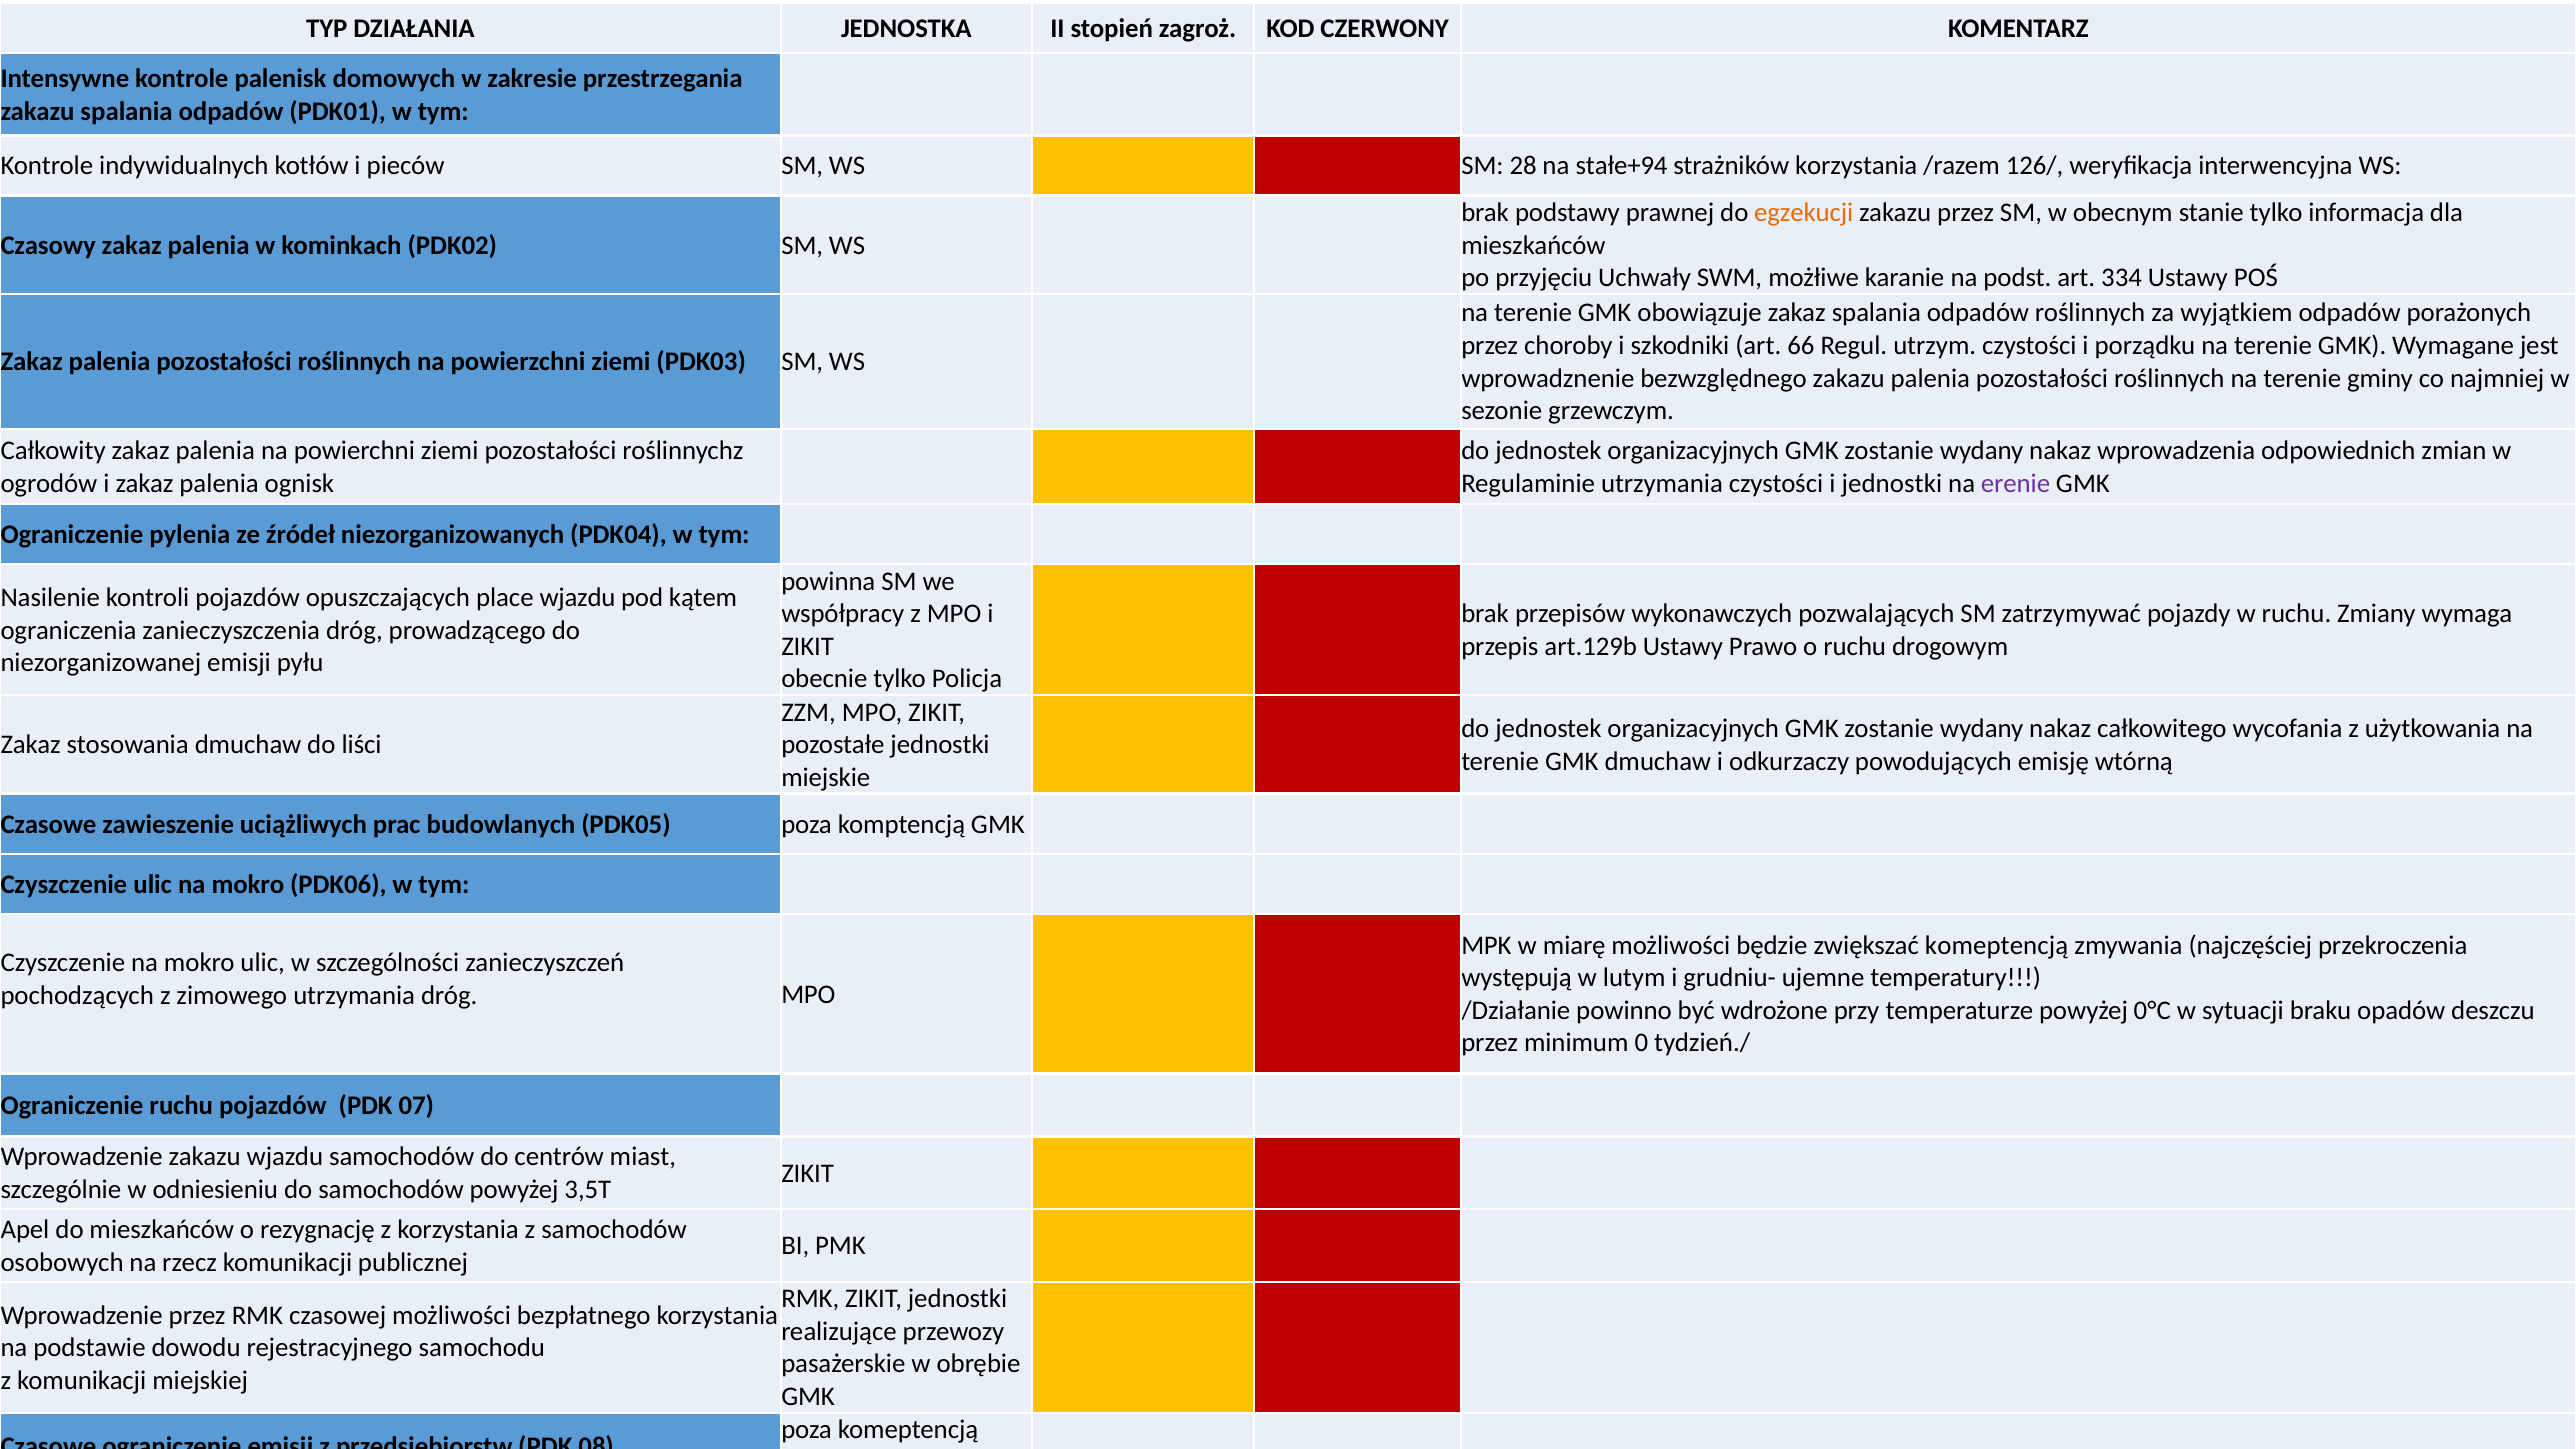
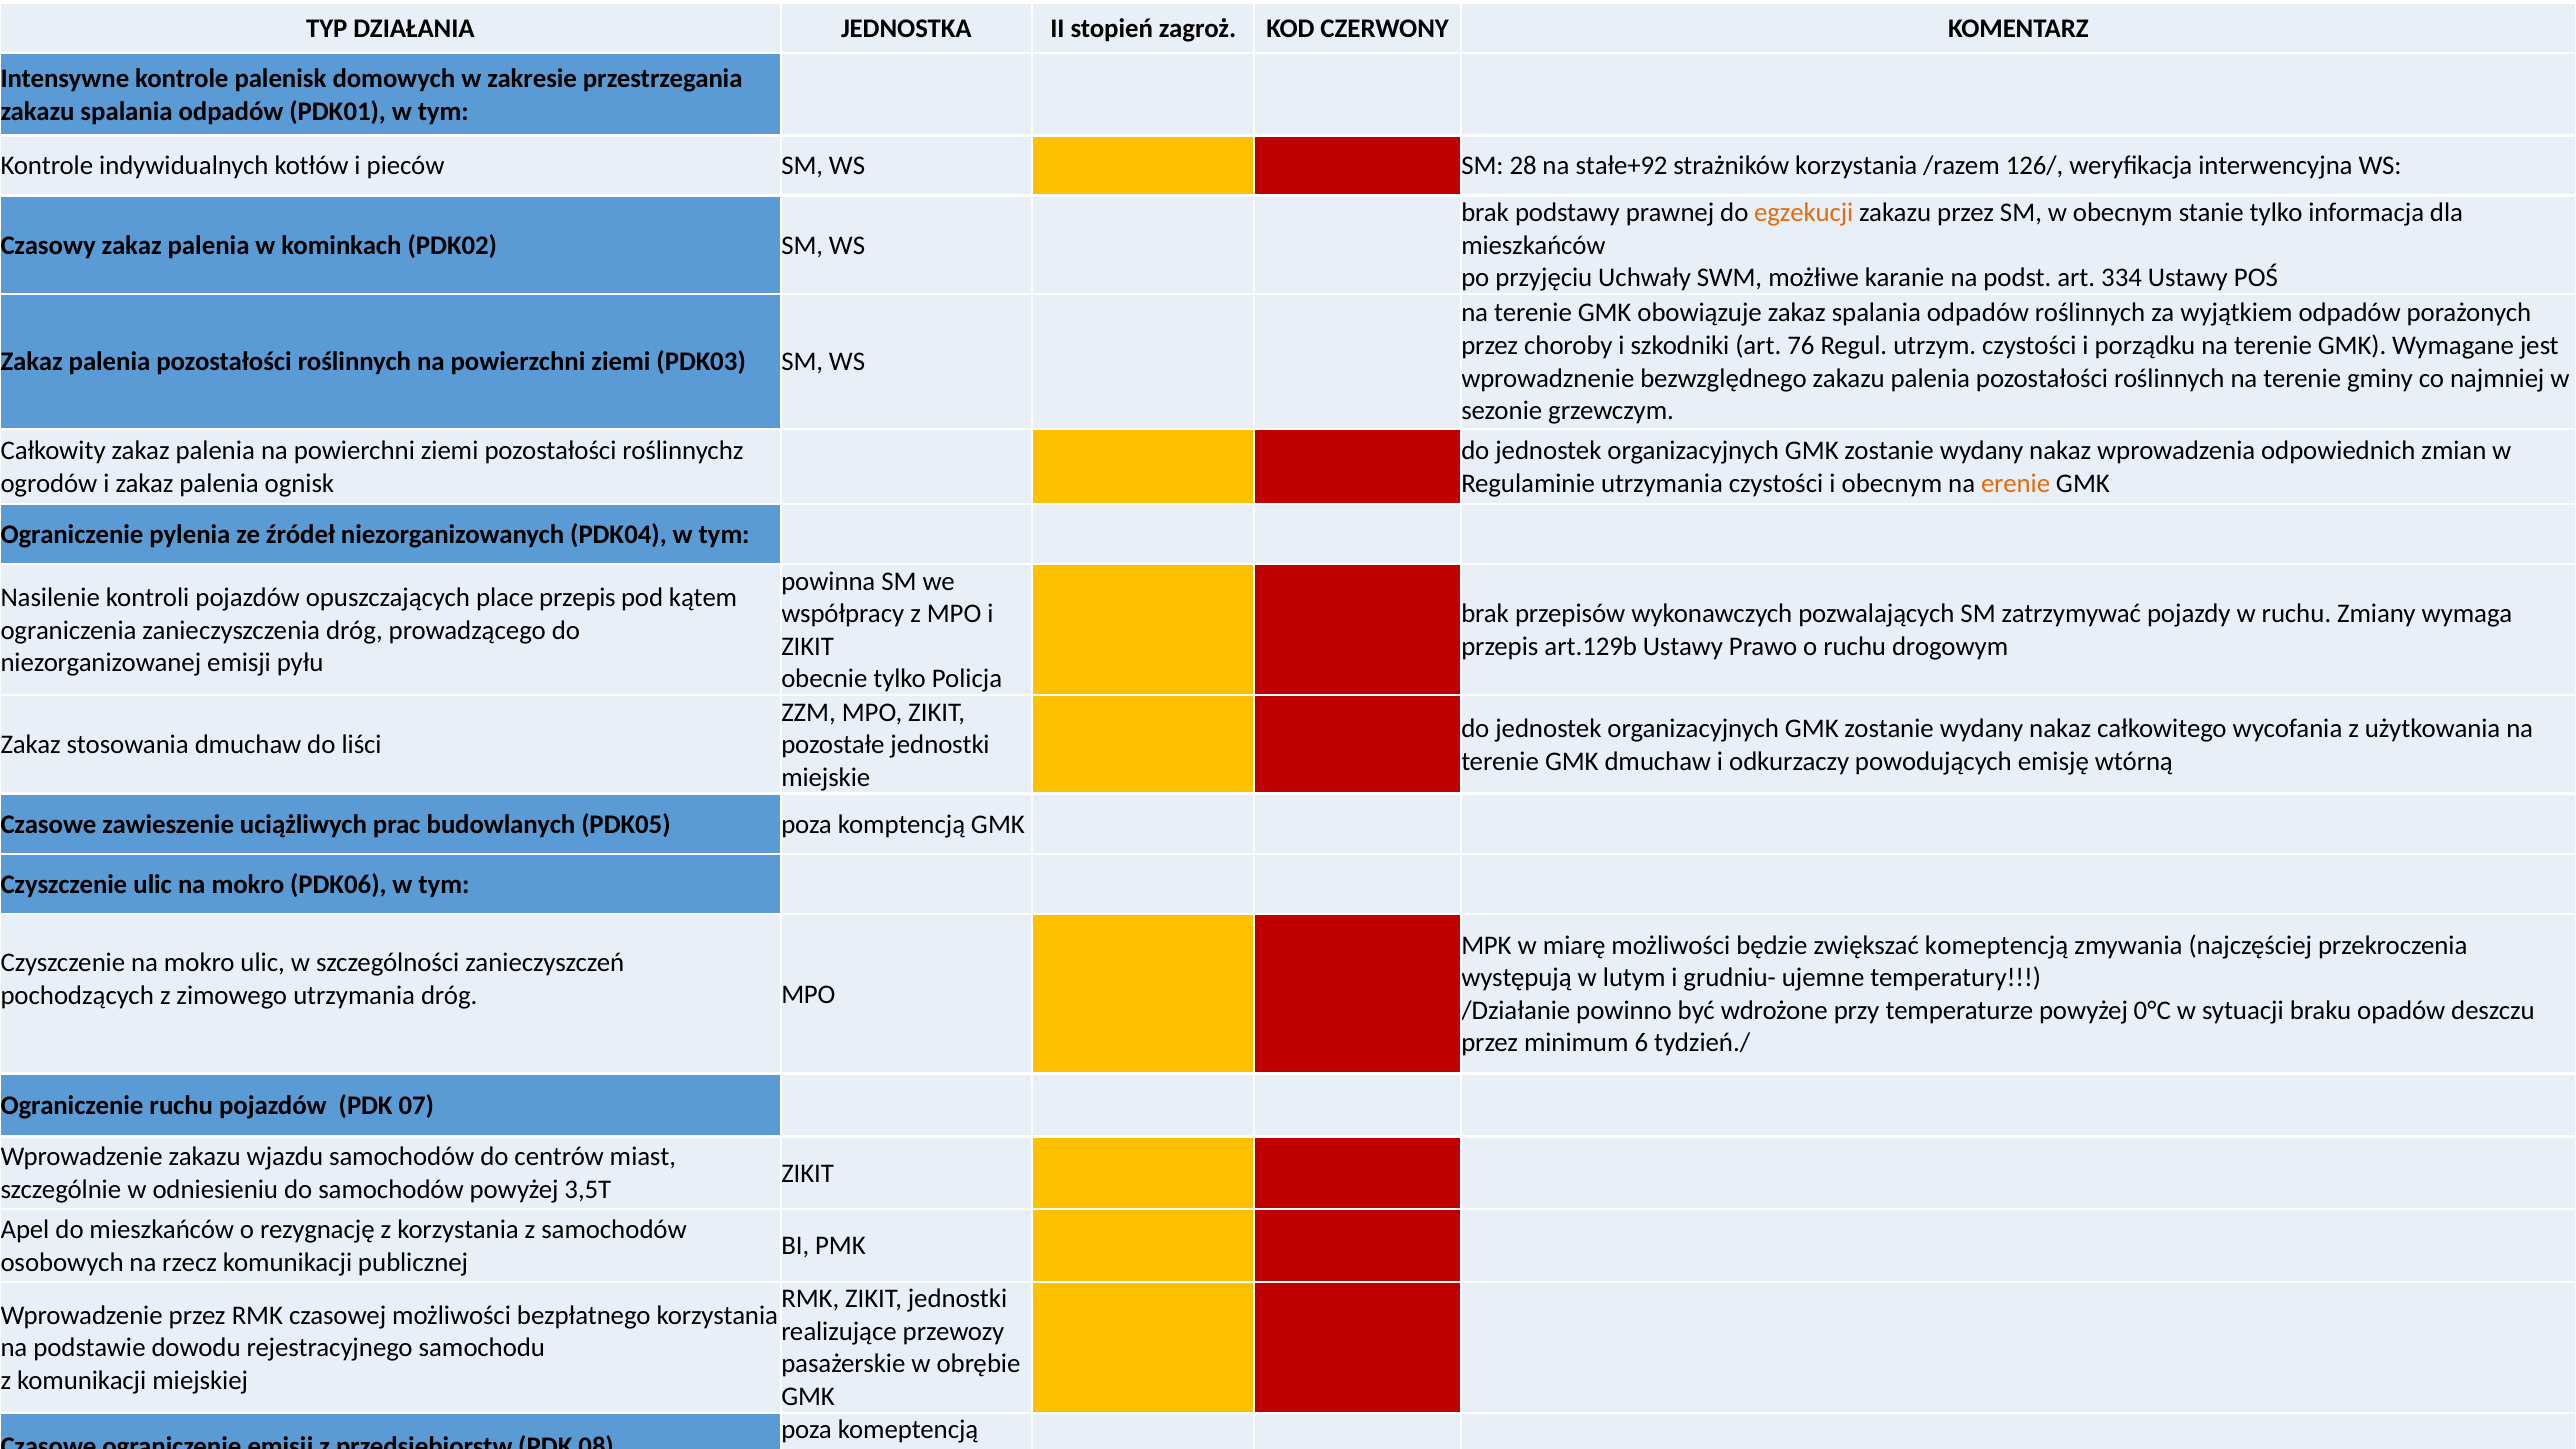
stałe+94: stałe+94 -> stałe+92
66: 66 -> 76
i jednostki: jednostki -> obecnym
erenie colour: purple -> orange
place wjazdu: wjazdu -> przepis
0: 0 -> 6
